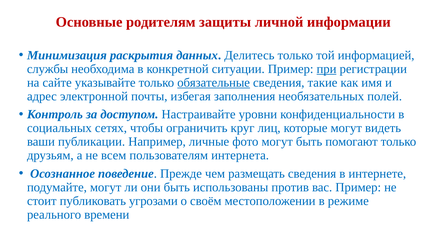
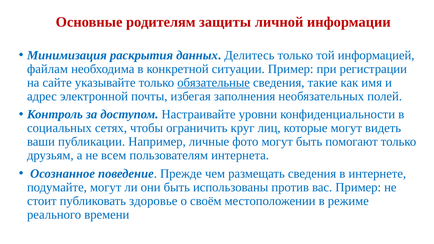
службы: службы -> файлам
при underline: present -> none
угрозами: угрозами -> здоровье
